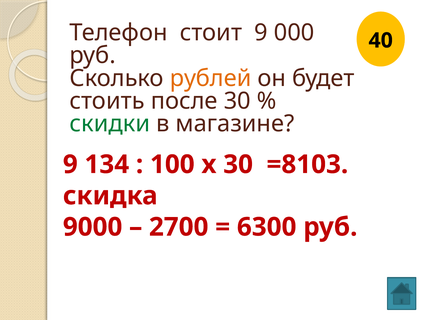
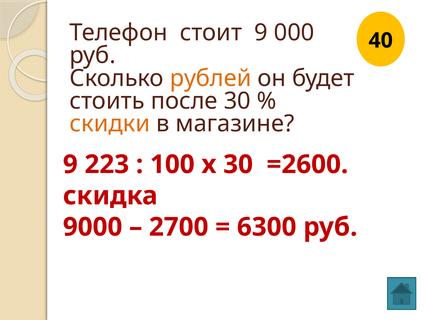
скидки colour: green -> orange
134: 134 -> 223
=8103: =8103 -> =2600
